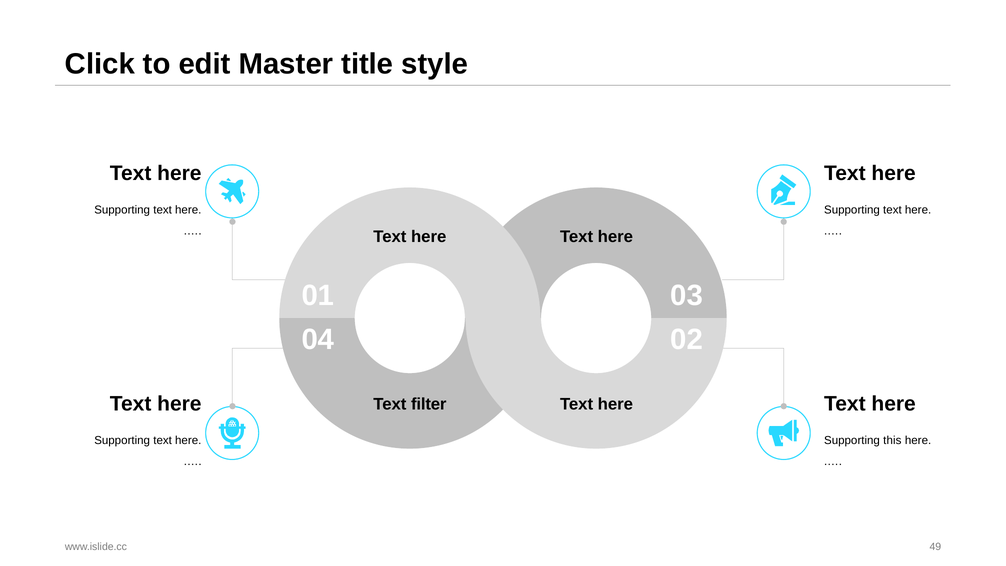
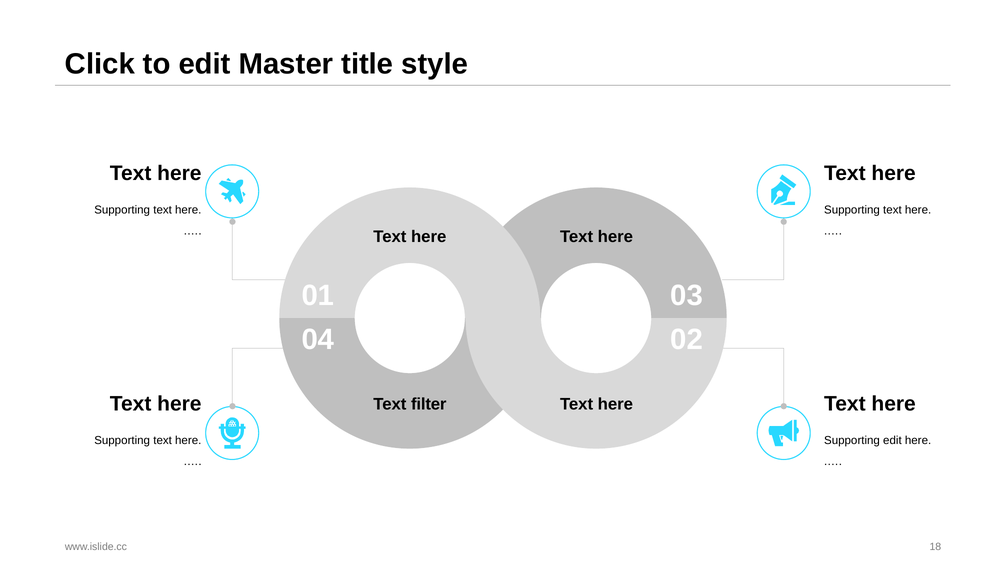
Supporting this: this -> edit
49: 49 -> 18
